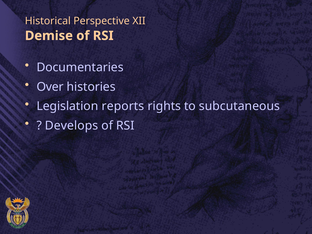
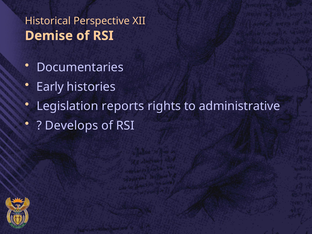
Over: Over -> Early
subcutaneous: subcutaneous -> administrative
